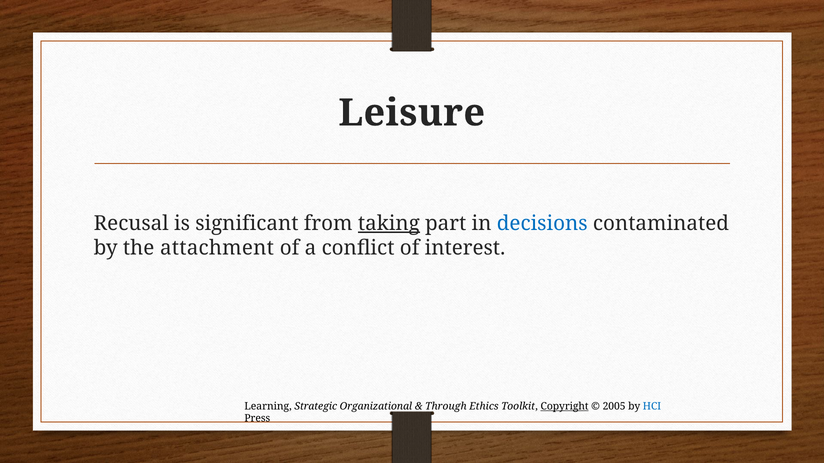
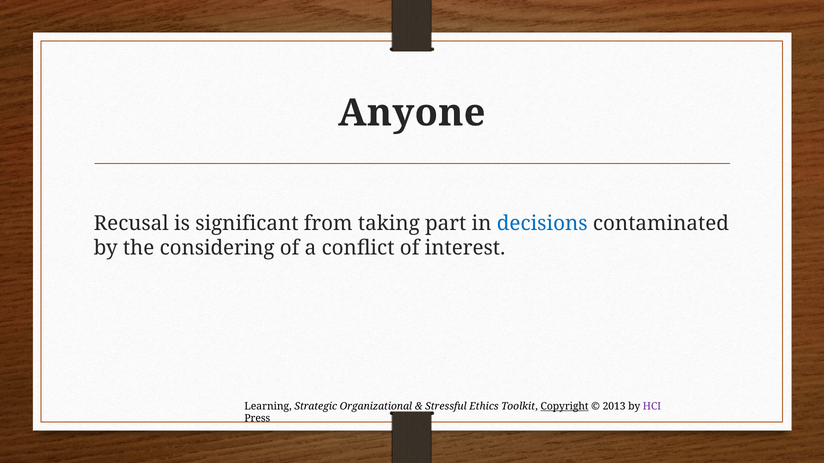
Leisure: Leisure -> Anyone
taking underline: present -> none
attachment: attachment -> considering
Through: Through -> Stressful
2005: 2005 -> 2013
HCI colour: blue -> purple
